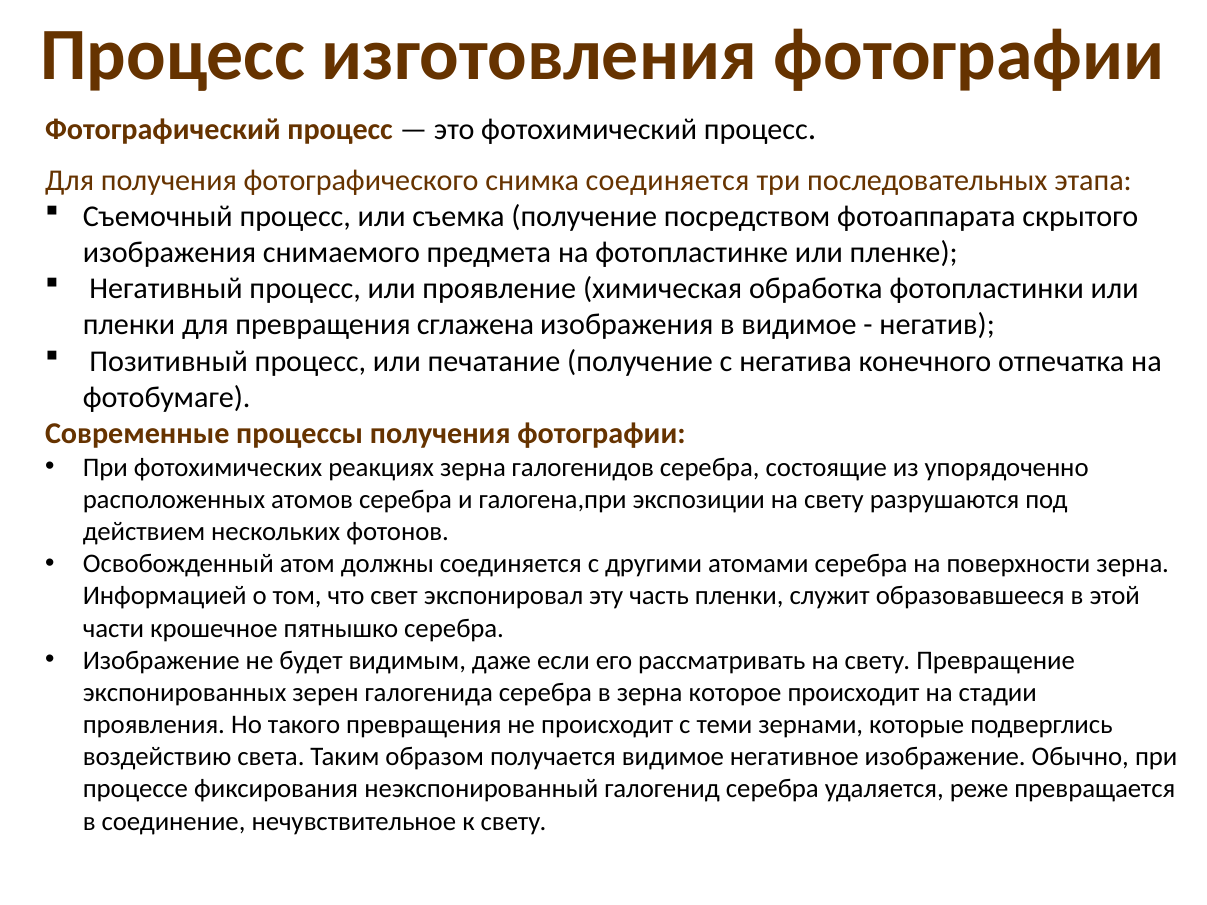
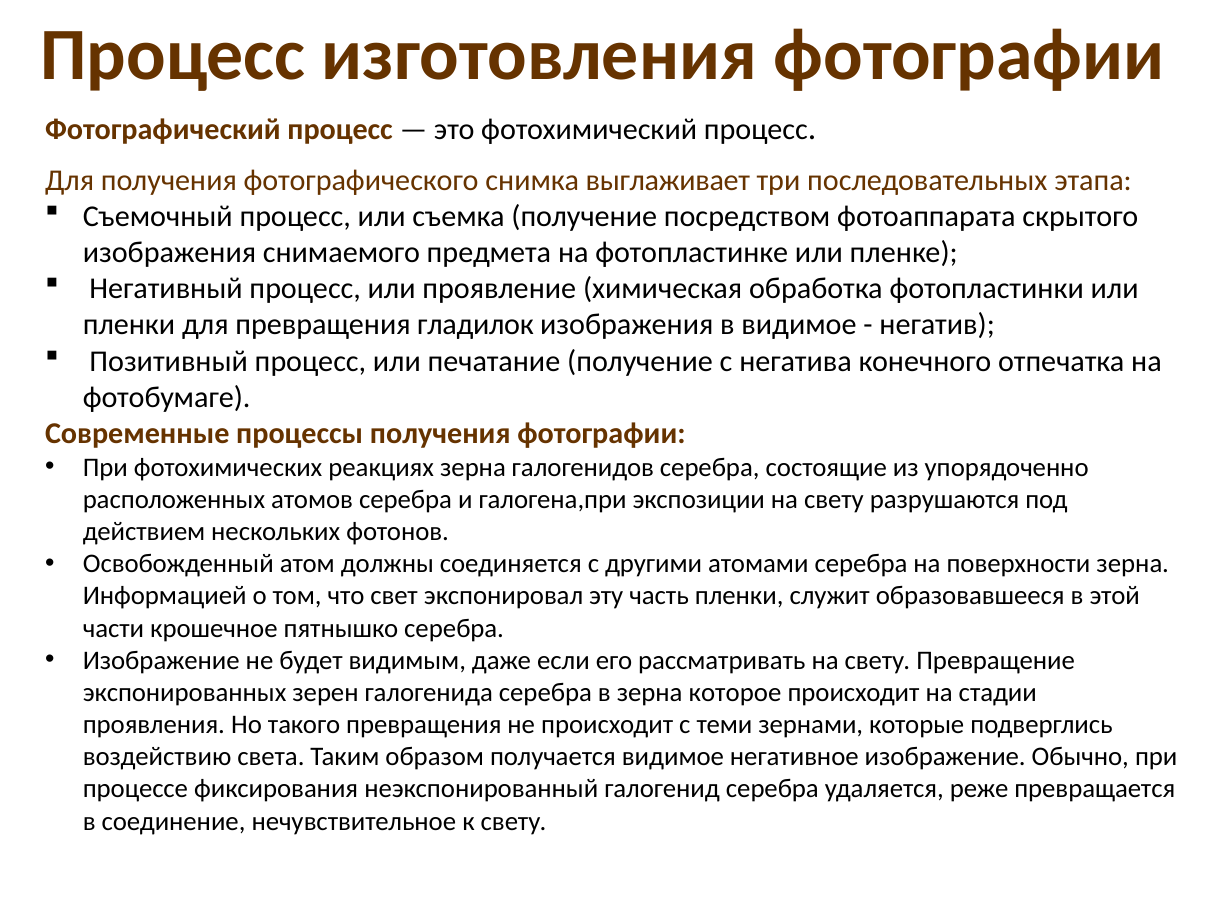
снимка соединяется: соединяется -> выглаживает
сглажена: сглажена -> гладилок
